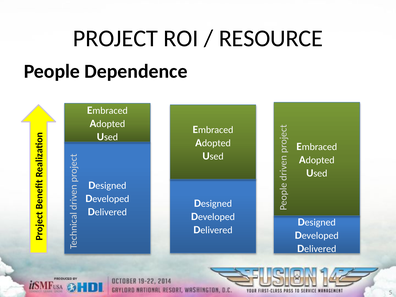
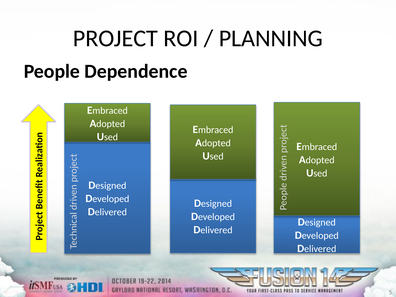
RESOURCE: RESOURCE -> PLANNING
